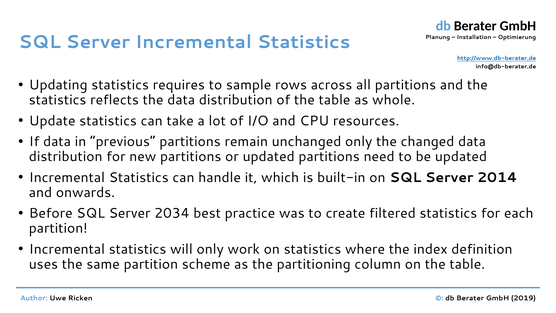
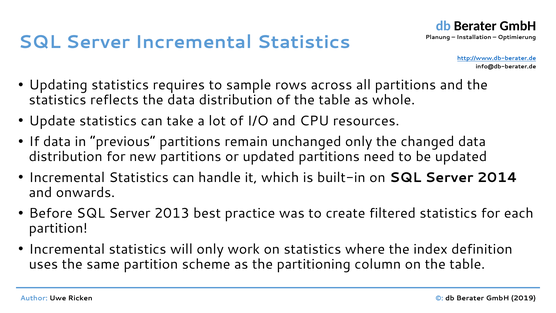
2034: 2034 -> 2013
